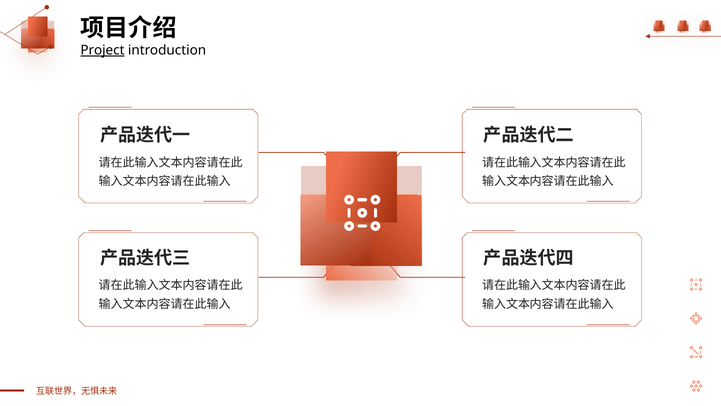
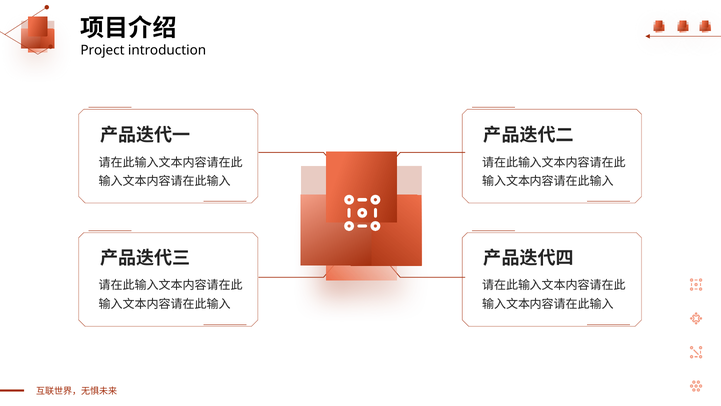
Project underline: present -> none
